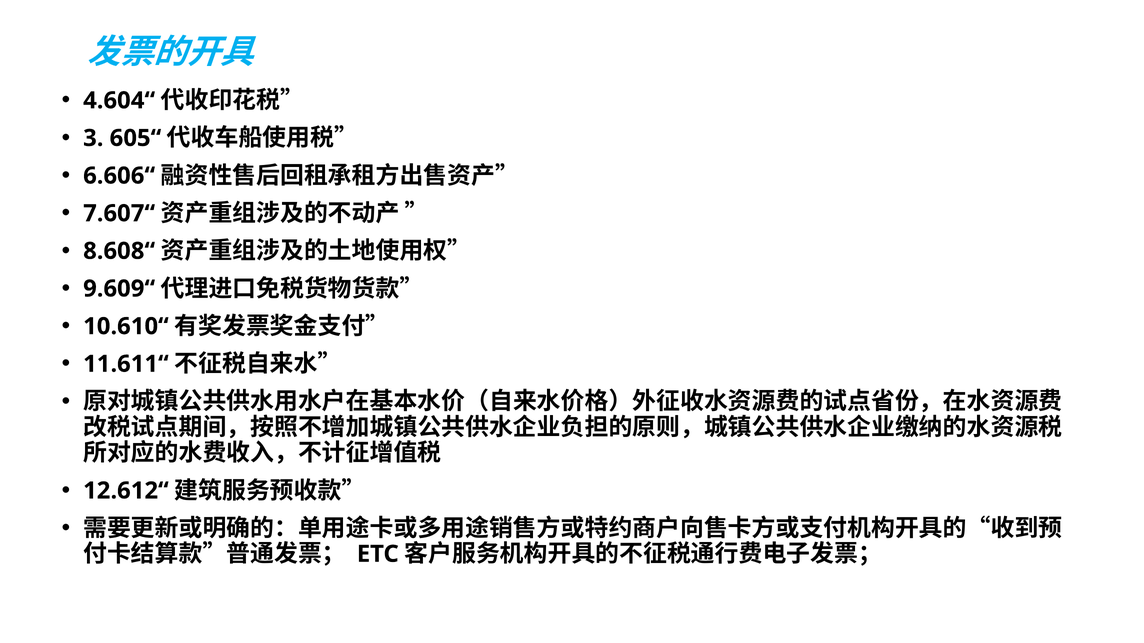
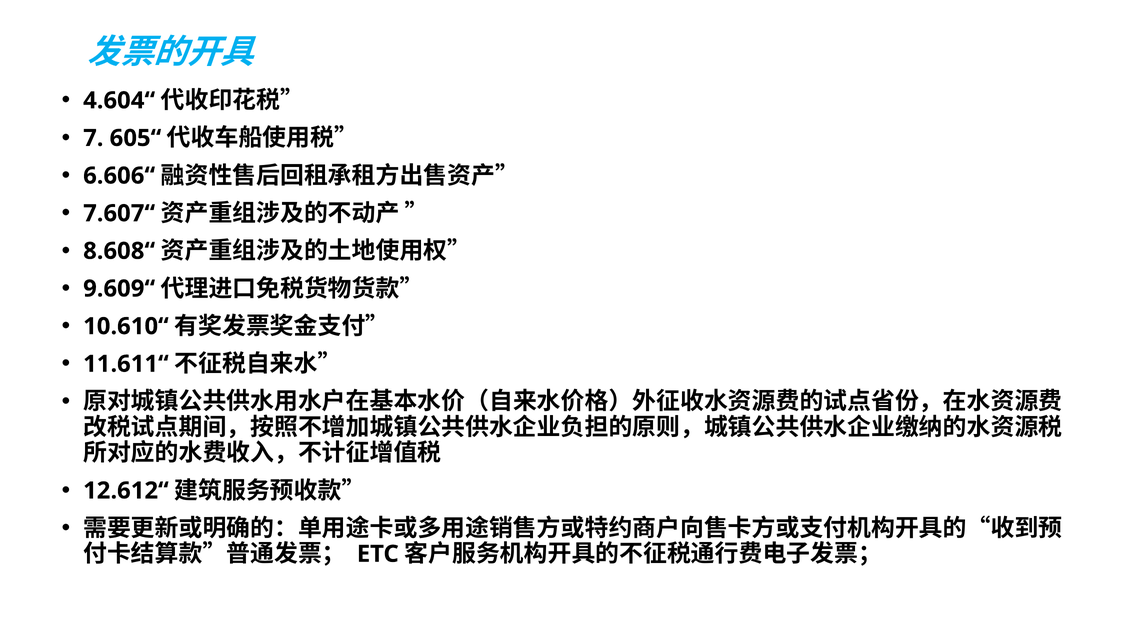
3: 3 -> 7
